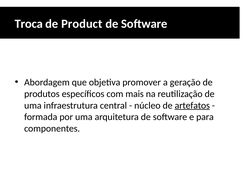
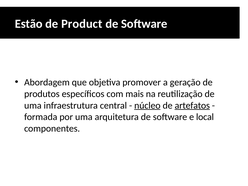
Troca: Troca -> Estão
núcleo underline: none -> present
para: para -> local
